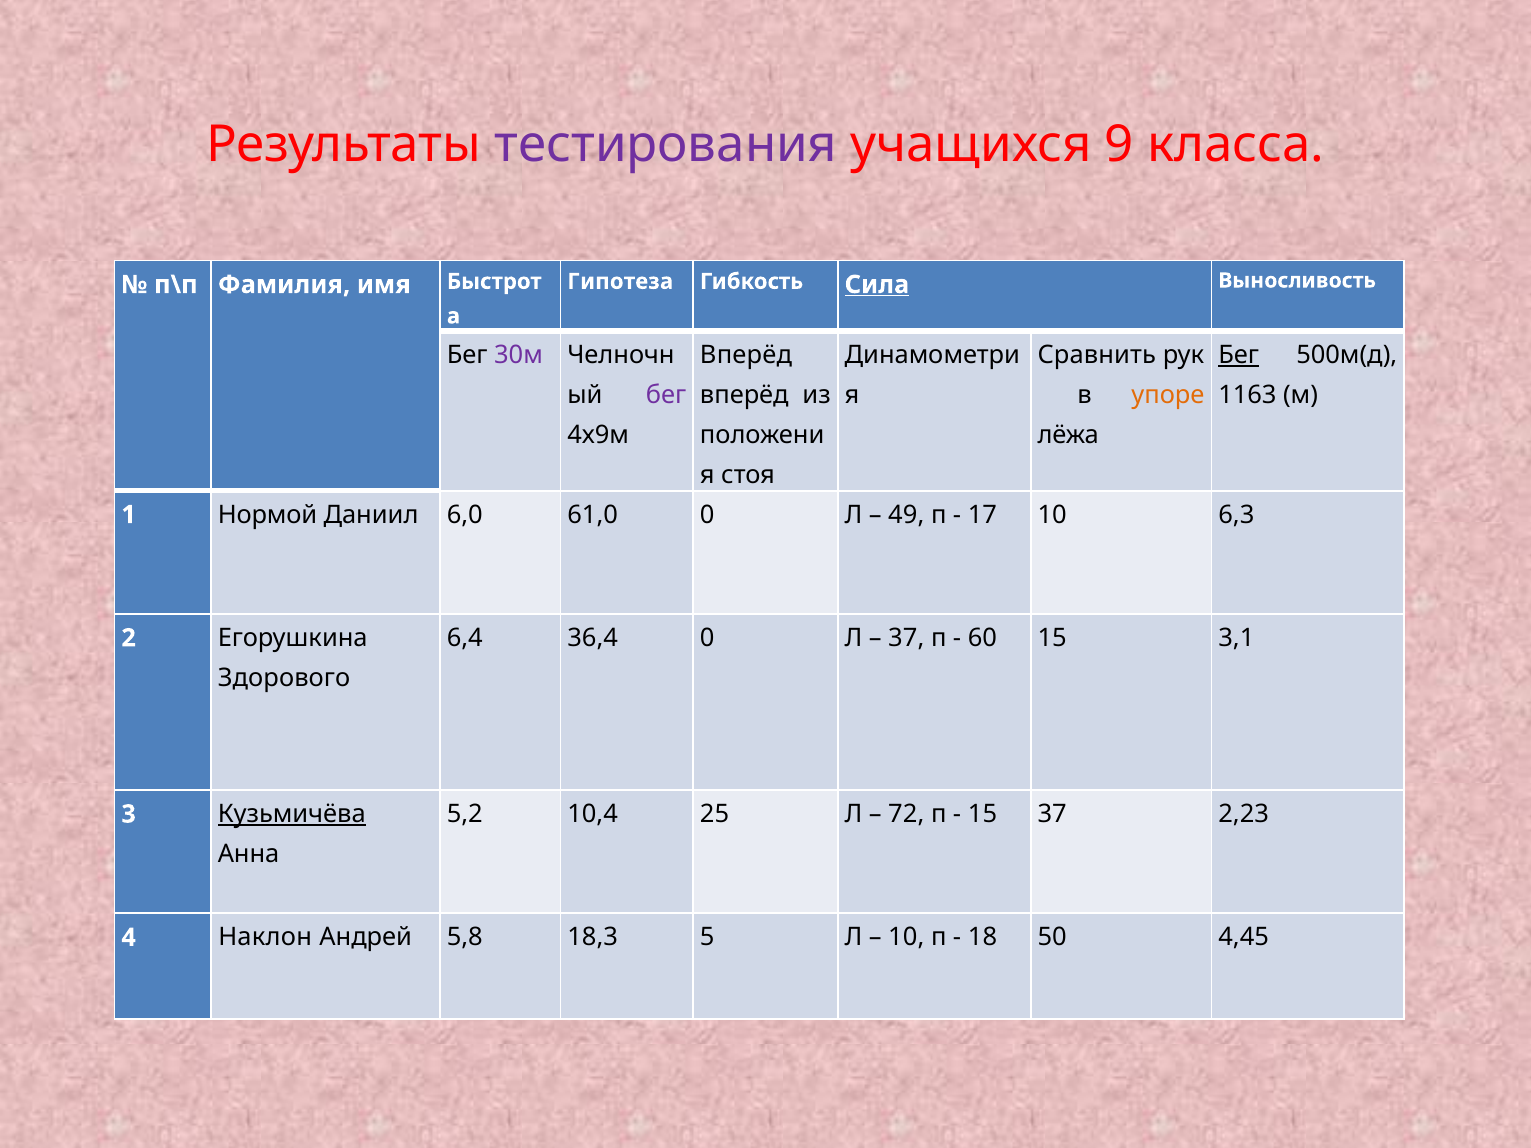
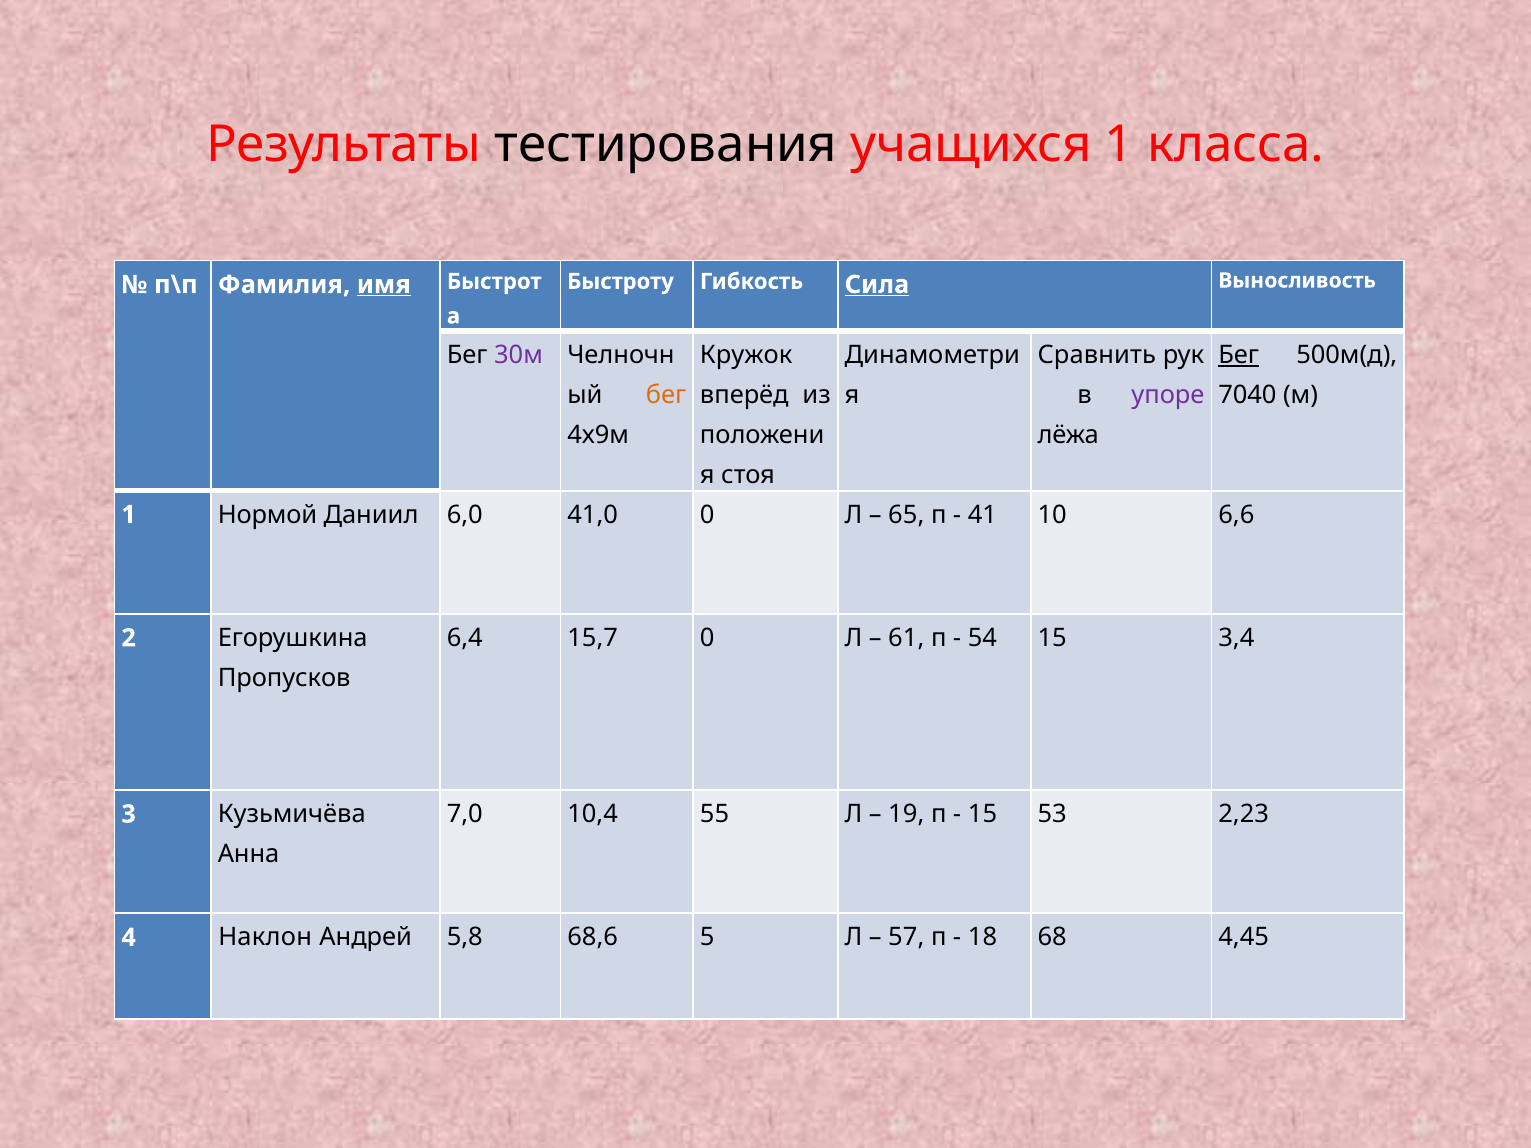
тестирования colour: purple -> black
учащихся 9: 9 -> 1
Гипотеза: Гипотеза -> Быстроту
имя underline: none -> present
Вперёд at (746, 355): Вперёд -> Кружок
бег at (666, 395) colour: purple -> orange
упоре colour: orange -> purple
1163: 1163 -> 7040
61,0: 61,0 -> 41,0
49: 49 -> 65
17: 17 -> 41
6,3: 6,3 -> 6,6
36,4: 36,4 -> 15,7
37 at (906, 638): 37 -> 61
60: 60 -> 54
3,1: 3,1 -> 3,4
Здорового: Здорового -> Пропусков
5,2: 5,2 -> 7,0
25: 25 -> 55
72: 72 -> 19
15 37: 37 -> 53
Кузьмичёва underline: present -> none
18,3: 18,3 -> 68,6
10 at (906, 938): 10 -> 57
50: 50 -> 68
